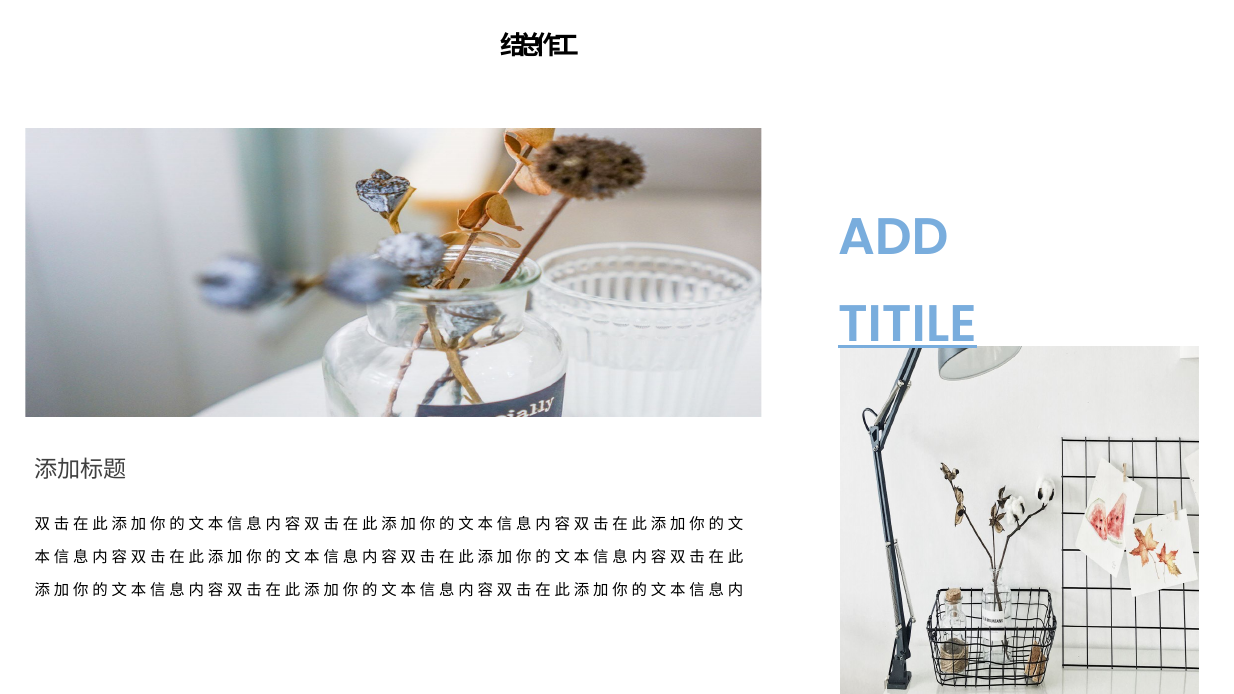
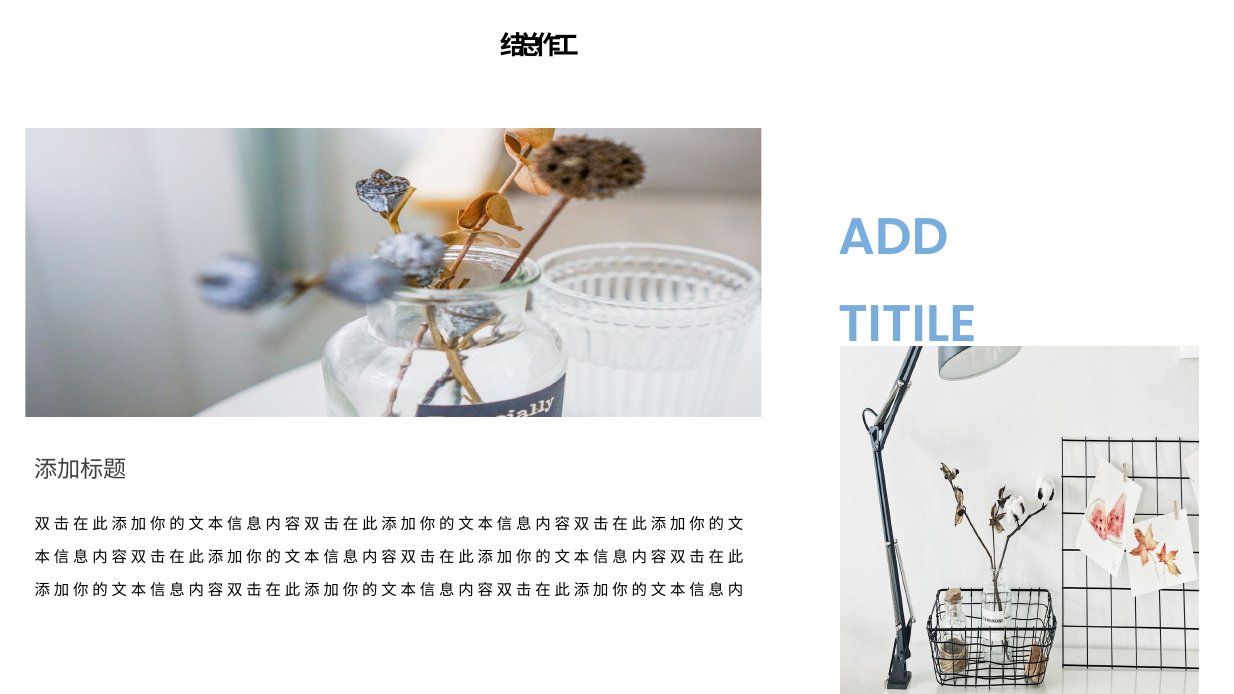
TITILE underline: present -> none
